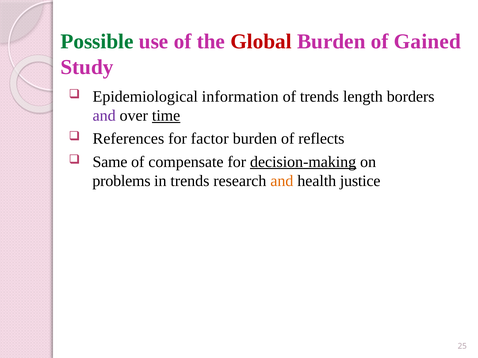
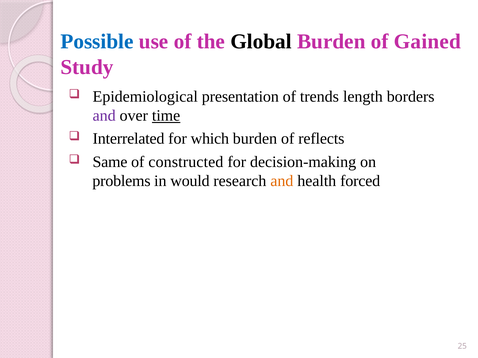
Possible colour: green -> blue
Global colour: red -> black
information: information -> presentation
References: References -> Interrelated
factor: factor -> which
compensate: compensate -> constructed
decision-making underline: present -> none
in trends: trends -> would
justice: justice -> forced
